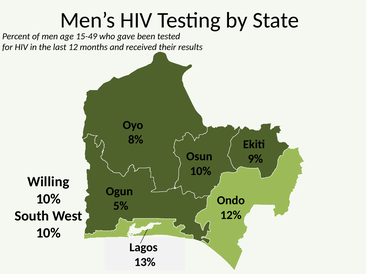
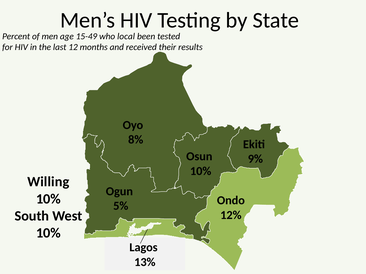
gave: gave -> local
